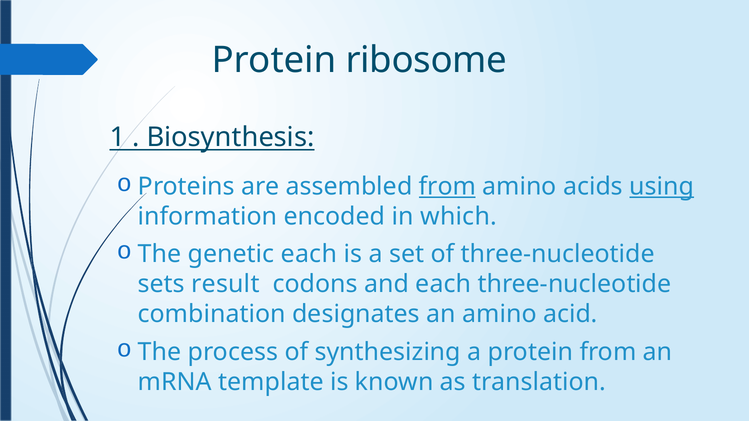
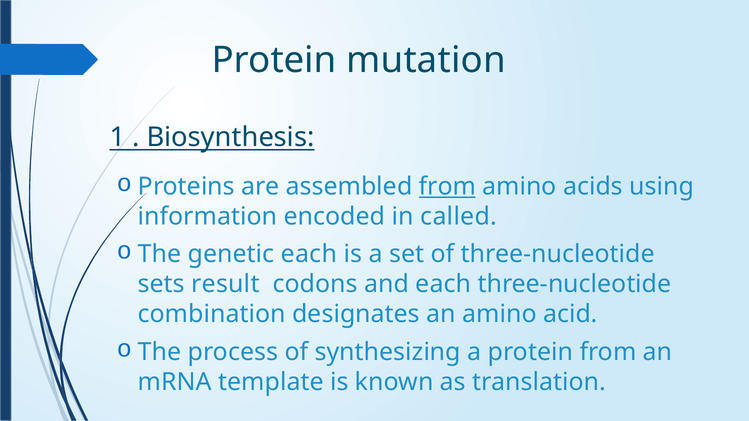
ribosome: ribosome -> mutation
using underline: present -> none
which: which -> called
